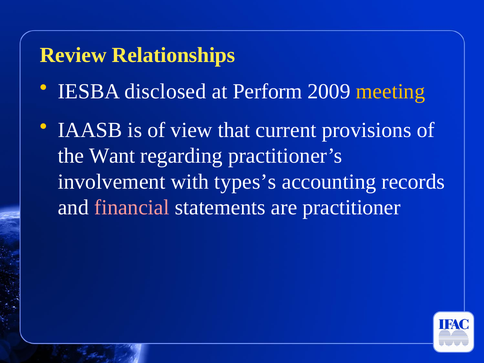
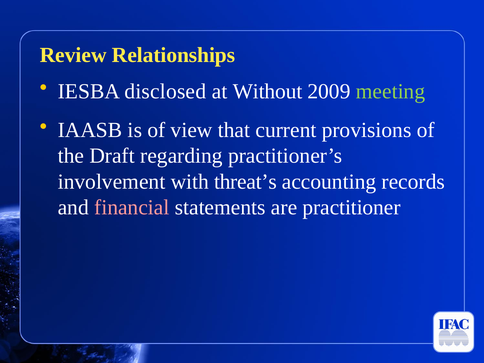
Perform: Perform -> Without
meeting colour: yellow -> light green
Want: Want -> Draft
types’s: types’s -> threat’s
